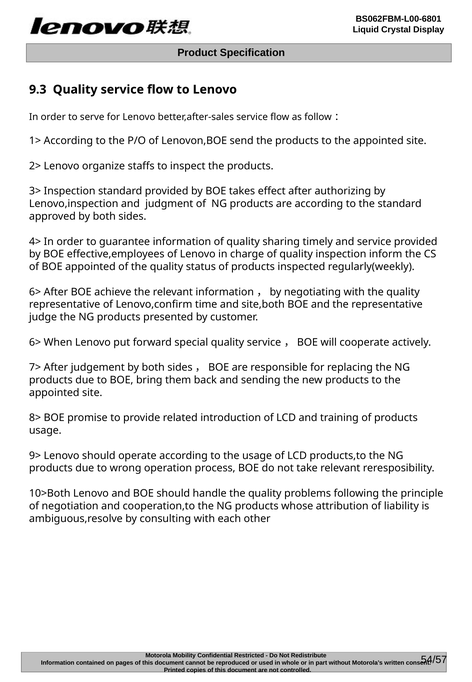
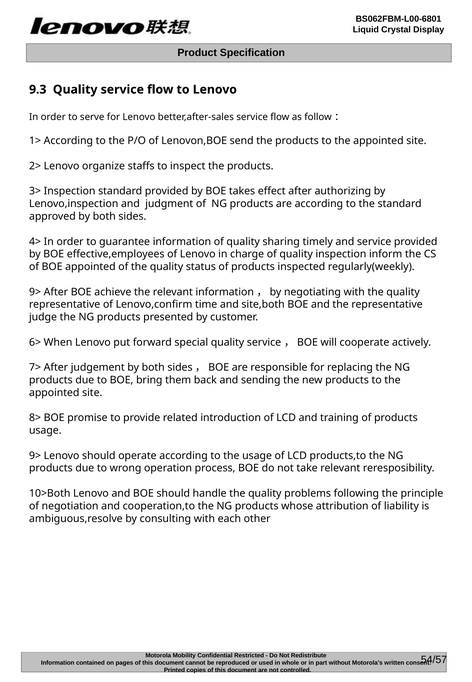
6> at (35, 292): 6> -> 9>
